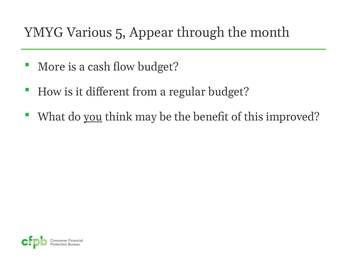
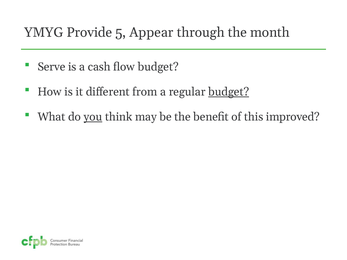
Various: Various -> Provide
More: More -> Serve
budget at (229, 92) underline: none -> present
